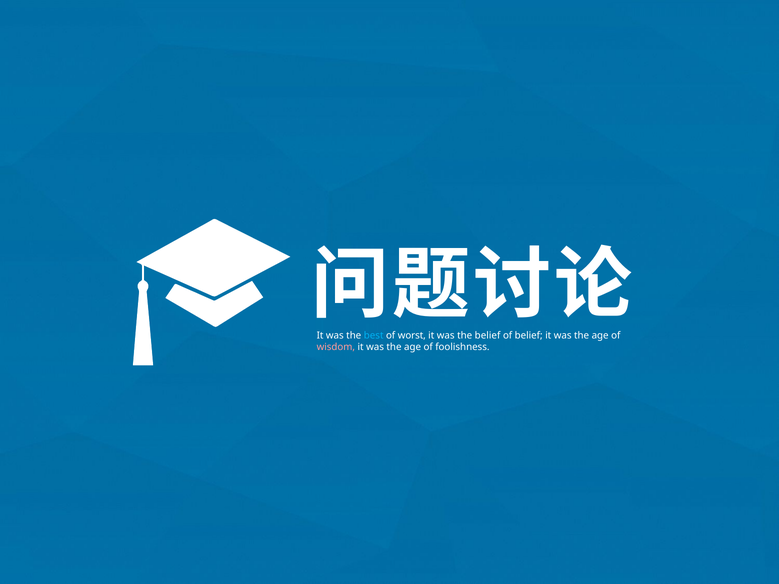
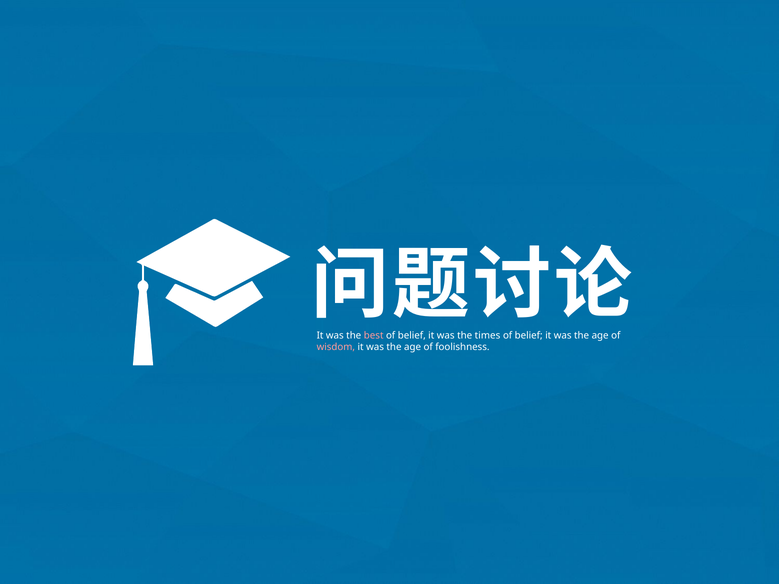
best colour: light blue -> pink
worst at (412, 336): worst -> belief
the belief: belief -> times
